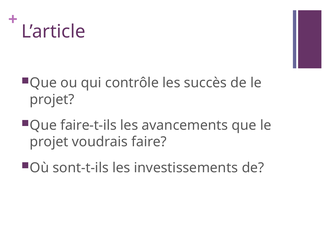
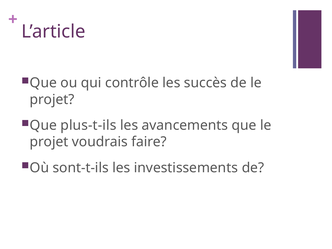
faire-t-ils: faire-t-ils -> plus-t-ils
